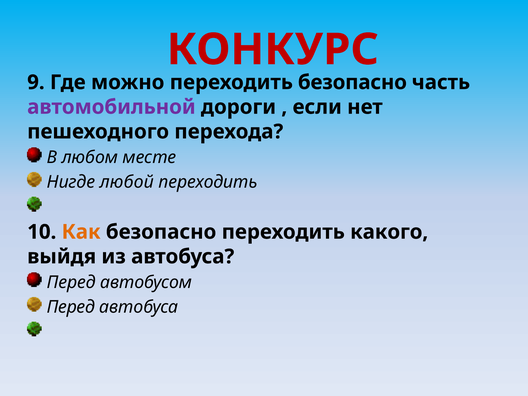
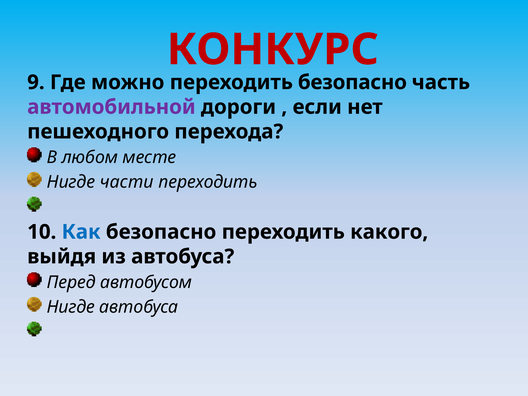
любой: любой -> части
Как colour: orange -> blue
Перед at (71, 307): Перед -> Нигде
